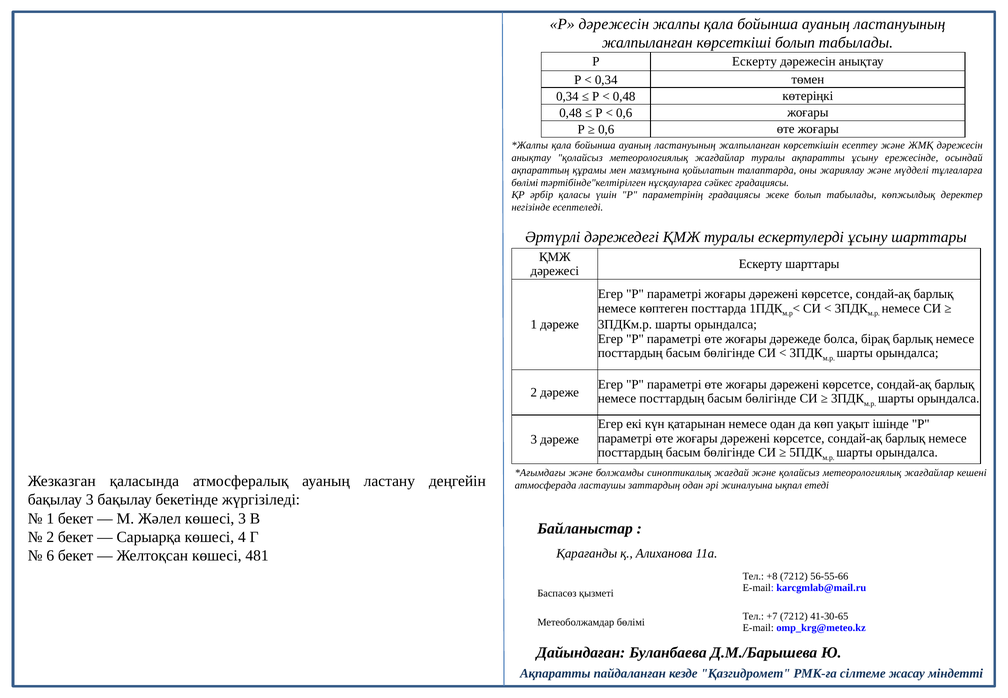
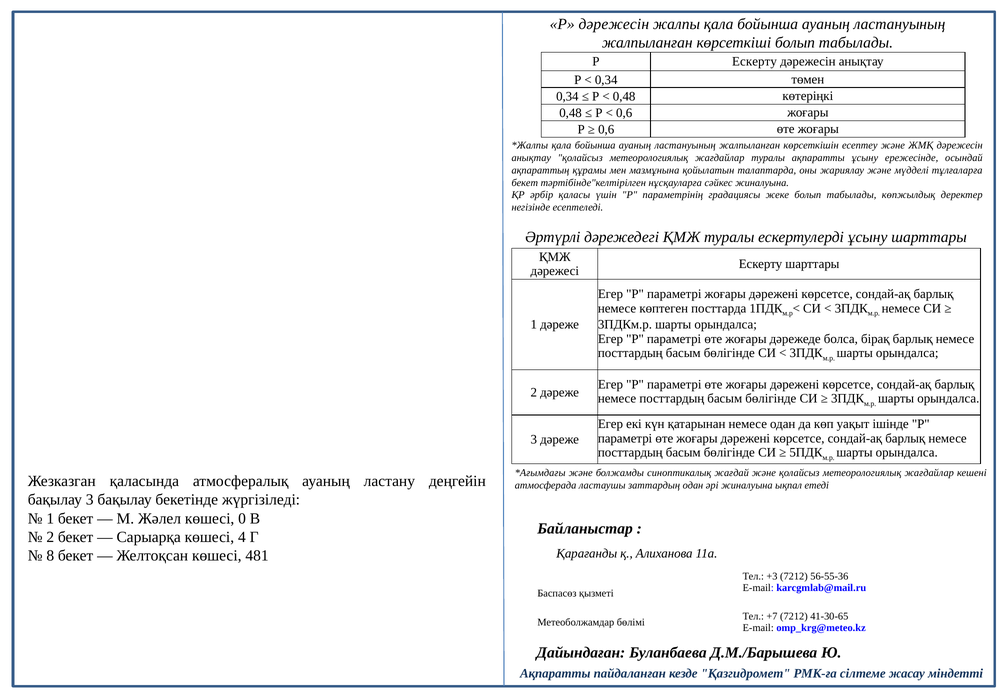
бөлімі at (525, 183): бөлімі -> бекет
сәйкес градациясы: градациясы -> жиналуына
көшесі 3: 3 -> 0
6: 6 -> 8
+8: +8 -> +3
56-55-66: 56-55-66 -> 56-55-36
